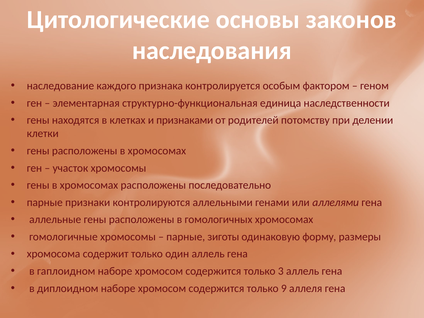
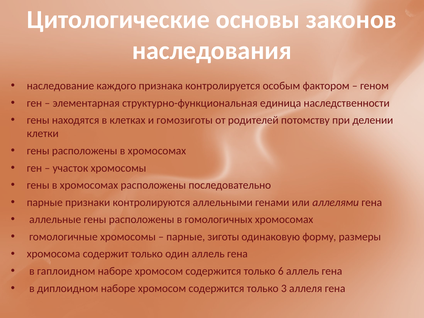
признаками: признаками -> гомозиготы
3: 3 -> 6
9: 9 -> 3
